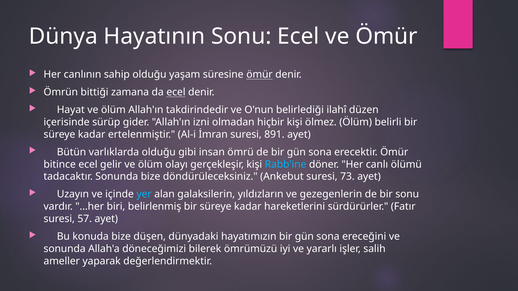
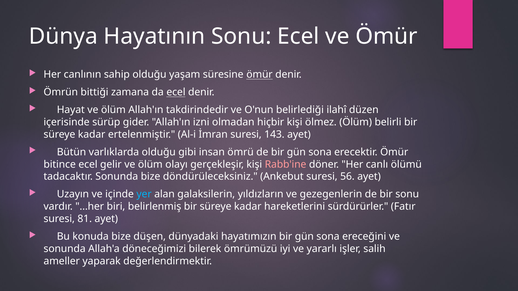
891: 891 -> 143
Rabb'ine colour: light blue -> pink
73: 73 -> 56
57: 57 -> 81
